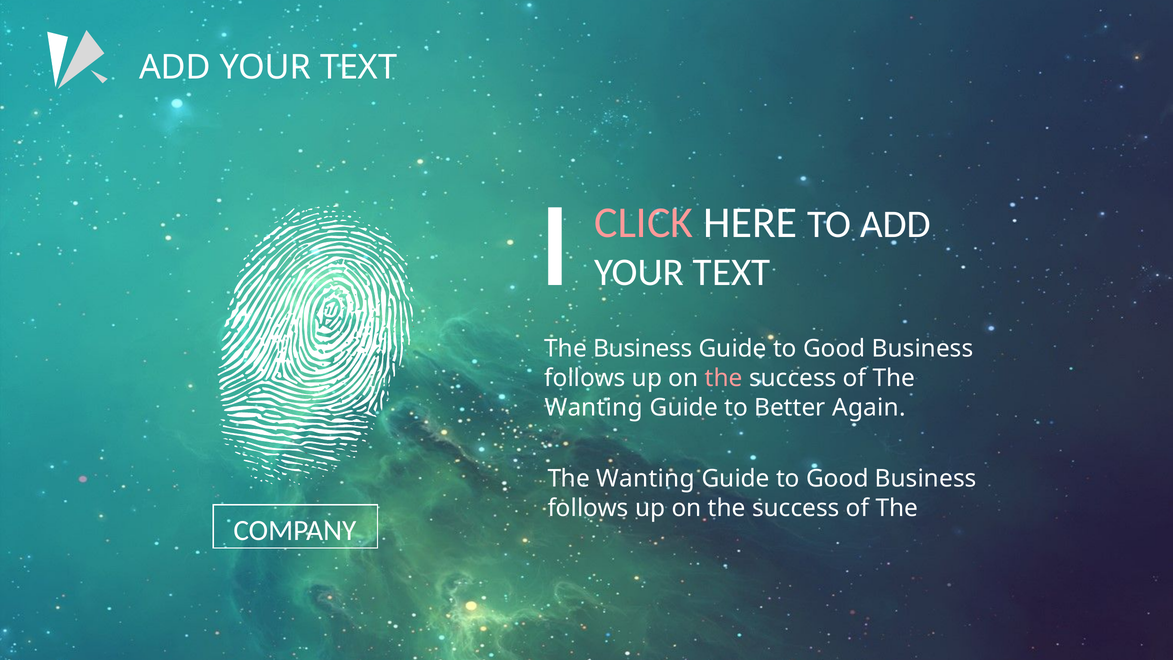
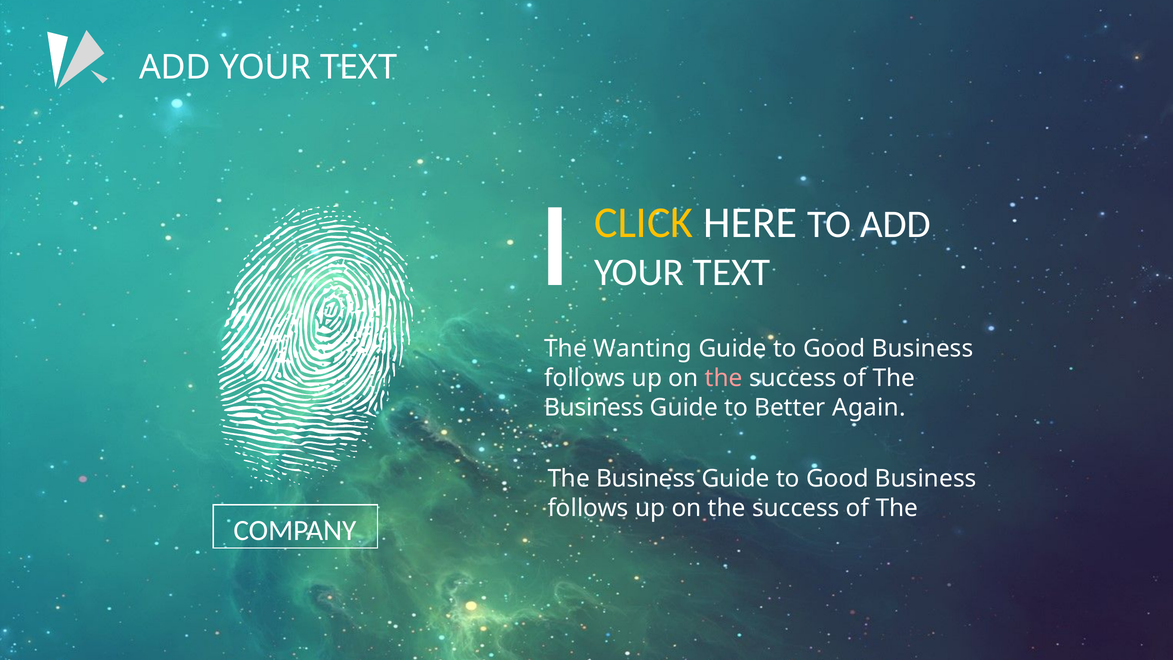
CLICK colour: pink -> yellow
The Business: Business -> Wanting
Wanting at (594, 407): Wanting -> Business
Wanting at (646, 479): Wanting -> Business
